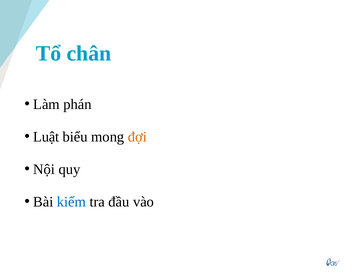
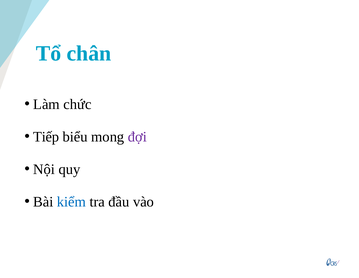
phán: phán -> chức
Luật: Luật -> Tiếp
đợi colour: orange -> purple
